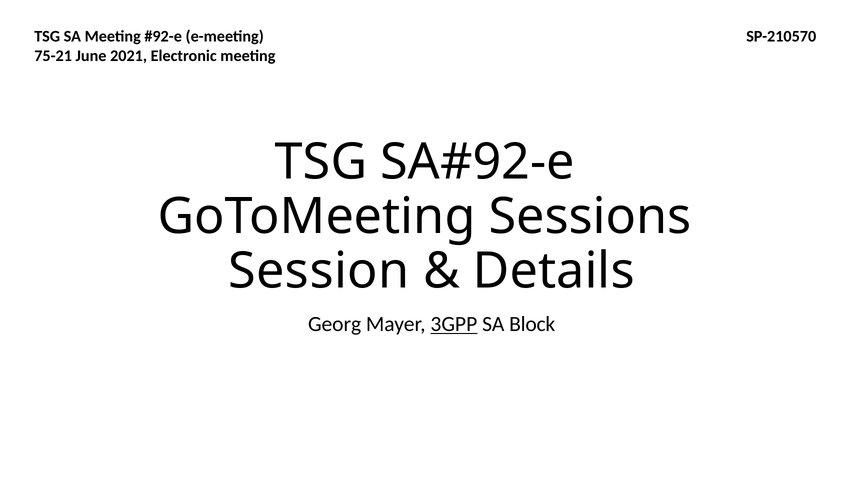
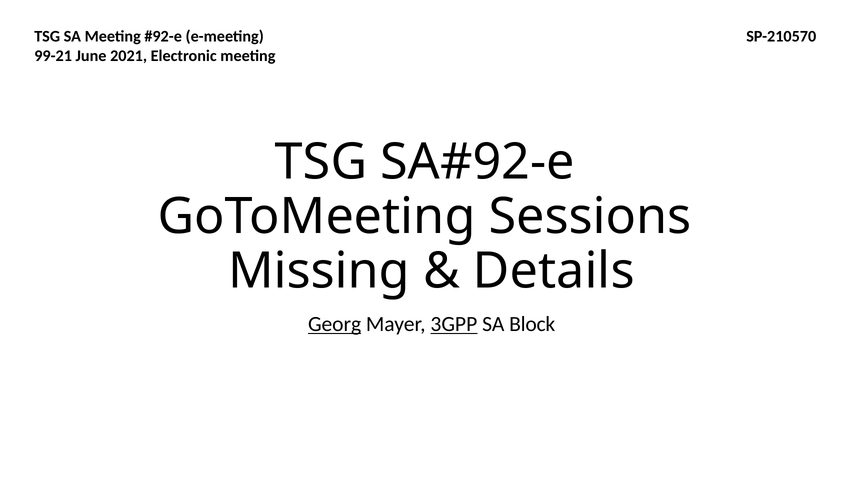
75-21: 75-21 -> 99-21
Session: Session -> Missing
Georg underline: none -> present
